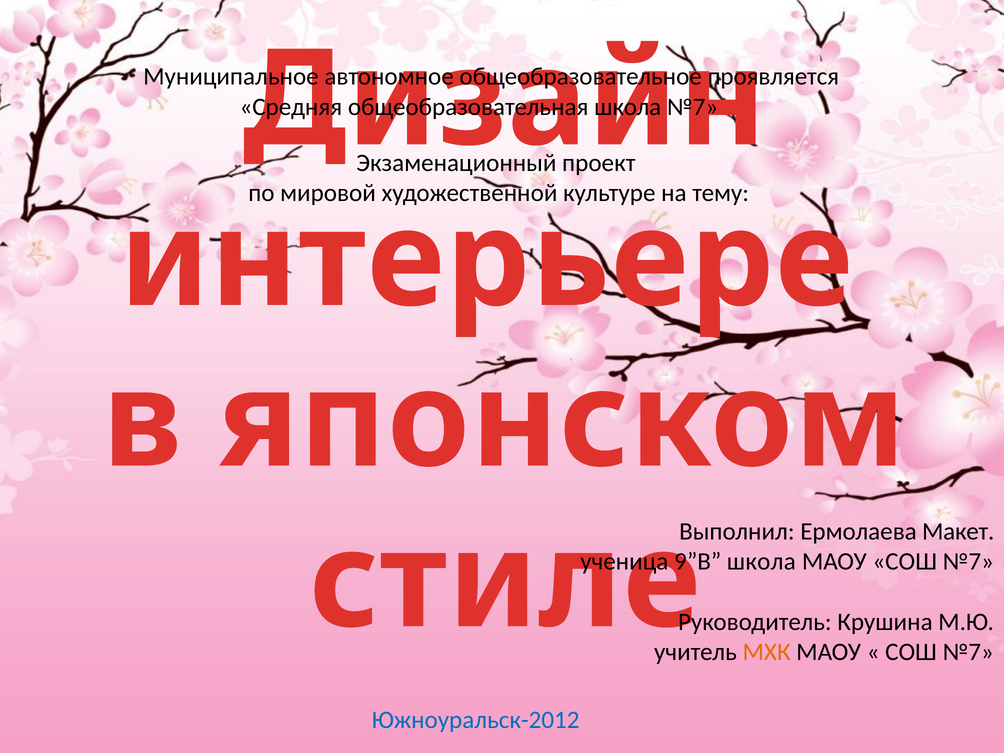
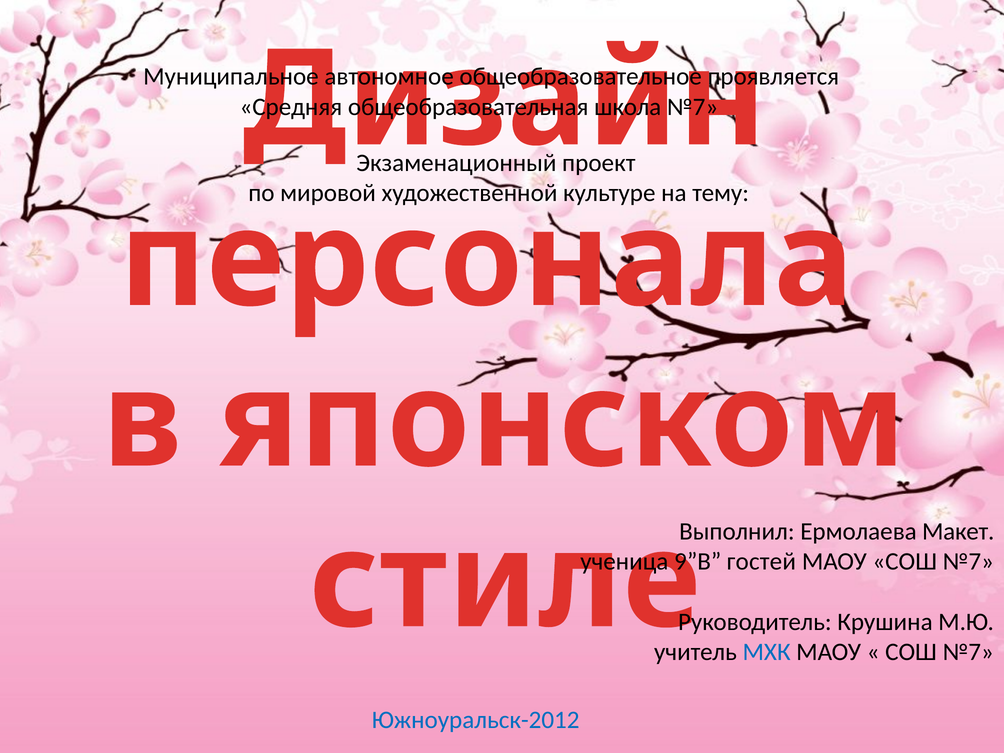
интерьере: интерьере -> персонала
школа at (761, 562): школа -> гостей
МХК colour: orange -> blue
